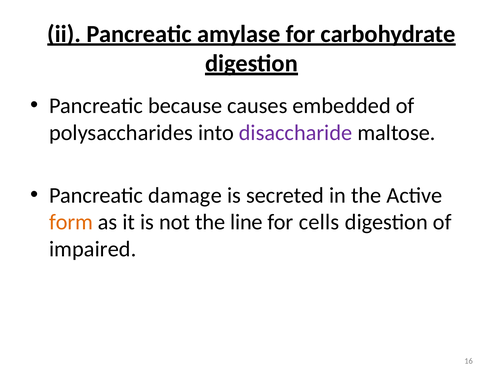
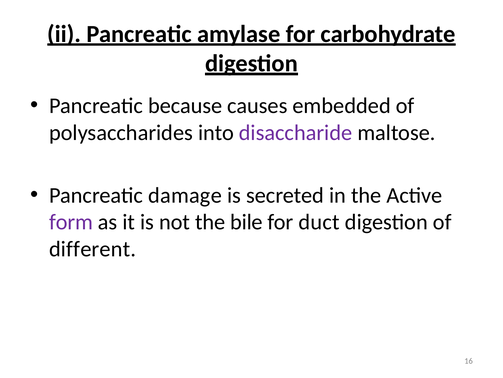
form colour: orange -> purple
line: line -> bile
cells: cells -> duct
impaired: impaired -> different
